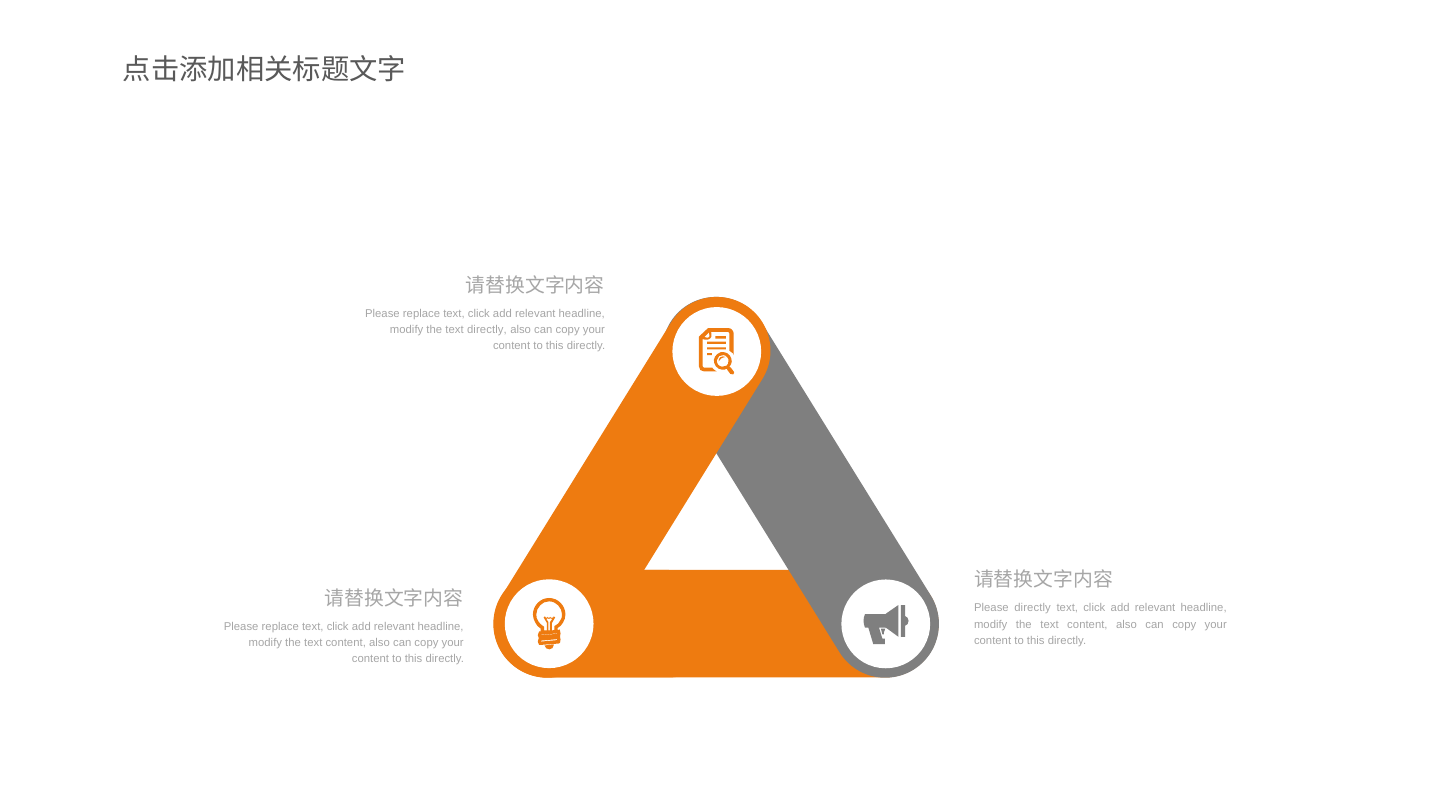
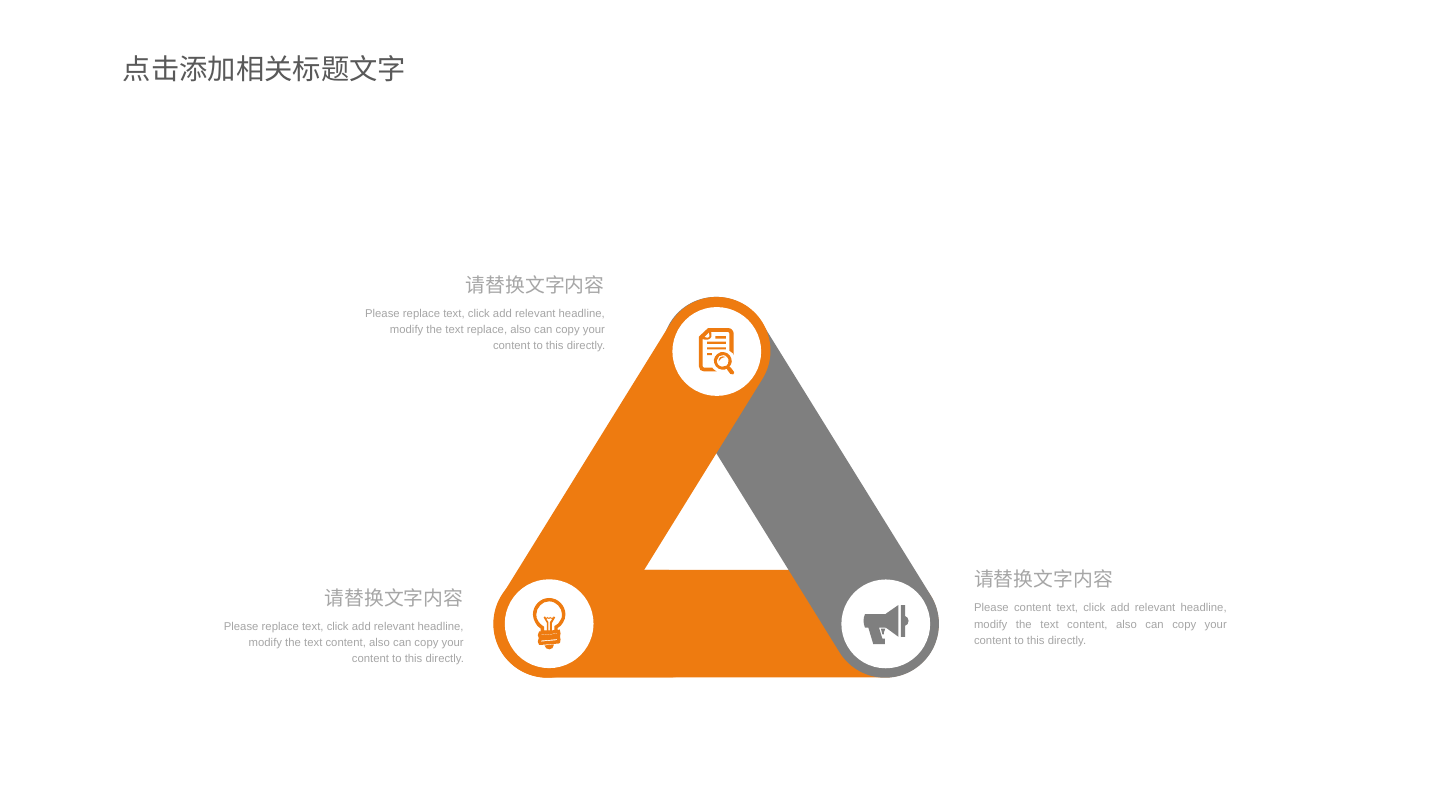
text directly: directly -> replace
Please directly: directly -> content
